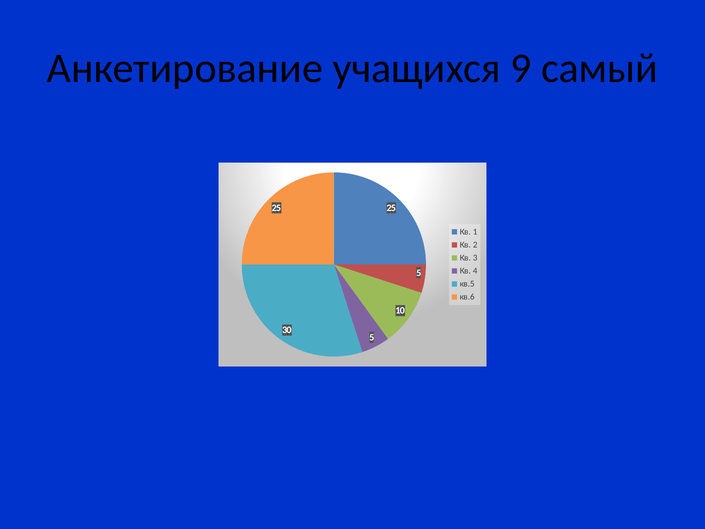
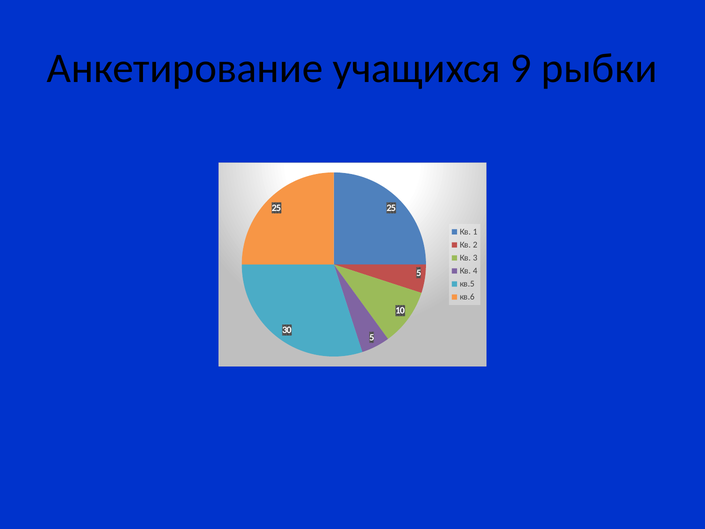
самый: самый -> рыбки
